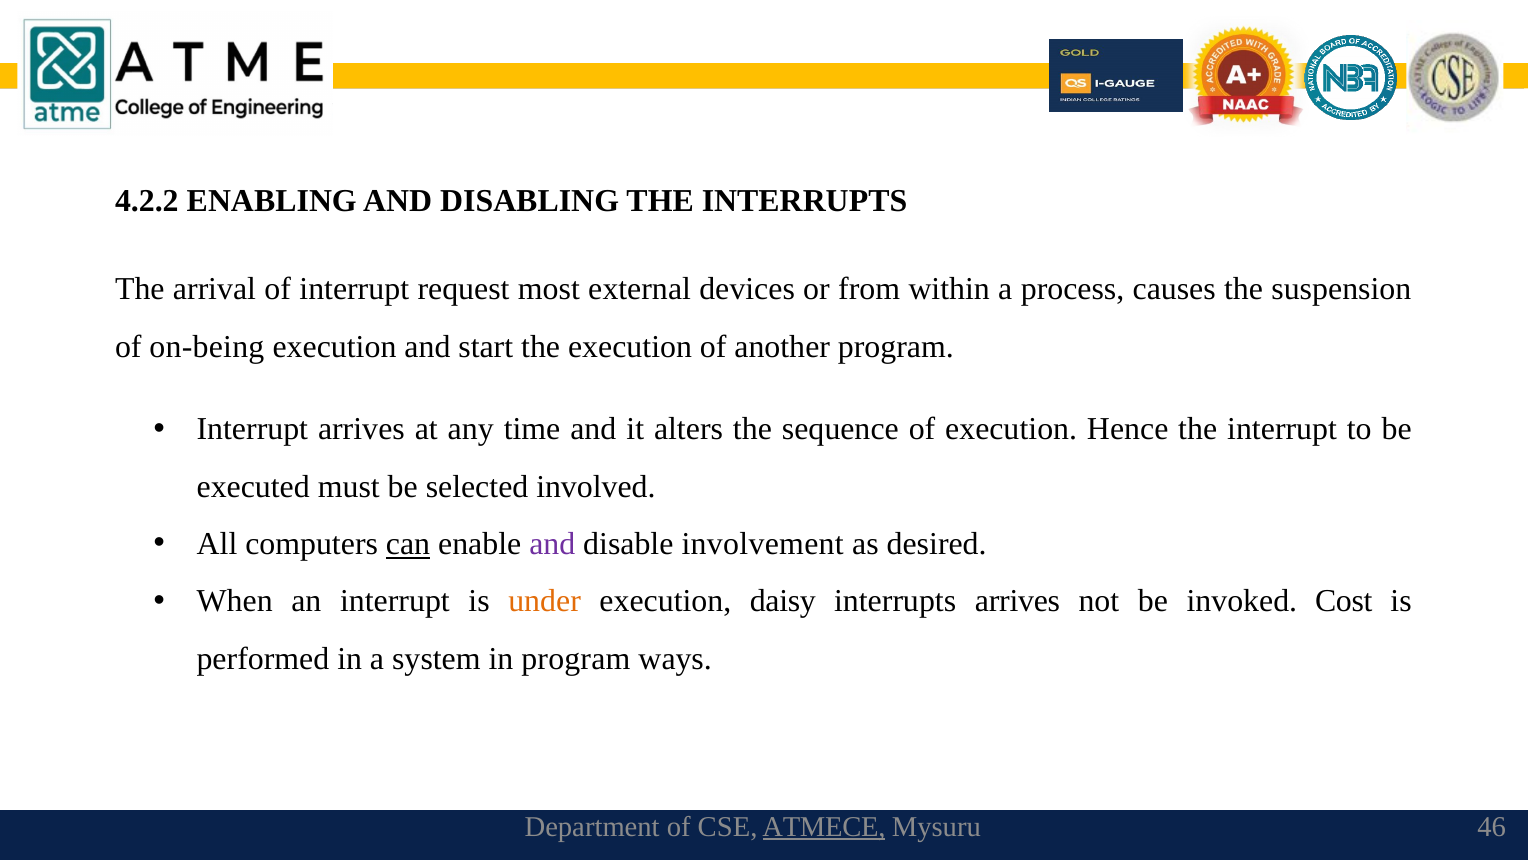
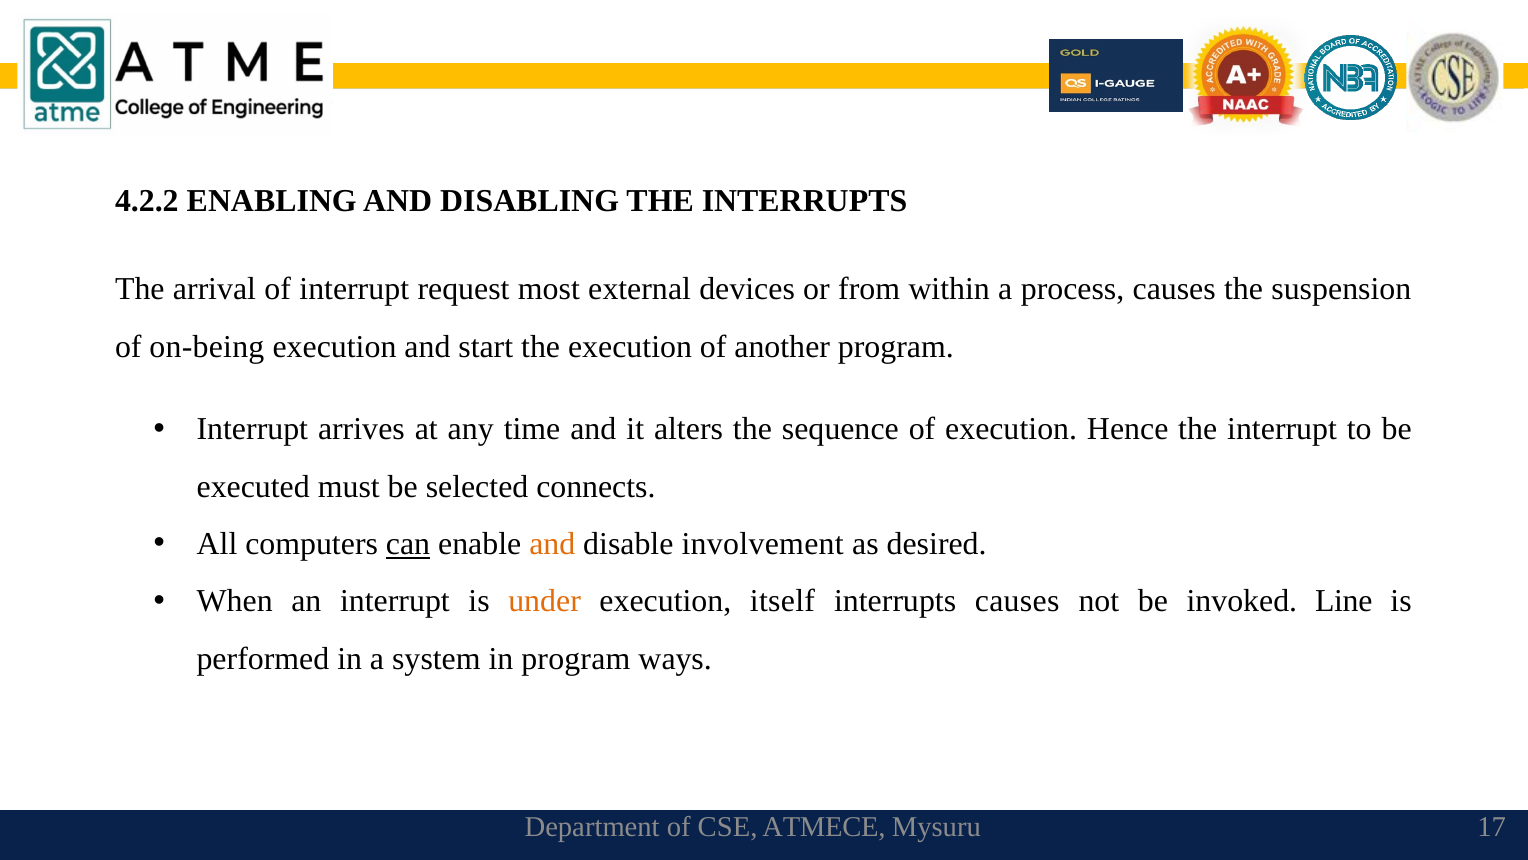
involved: involved -> connects
and at (552, 544) colour: purple -> orange
daisy: daisy -> itself
interrupts arrives: arrives -> causes
Cost: Cost -> Line
ATMECE underline: present -> none
46: 46 -> 17
